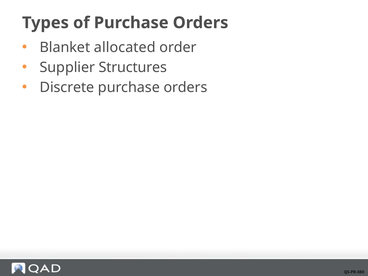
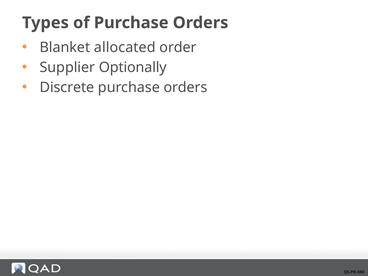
Structures: Structures -> Optionally
